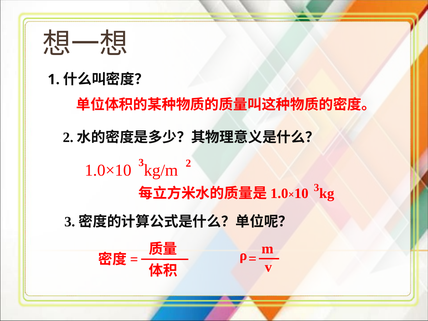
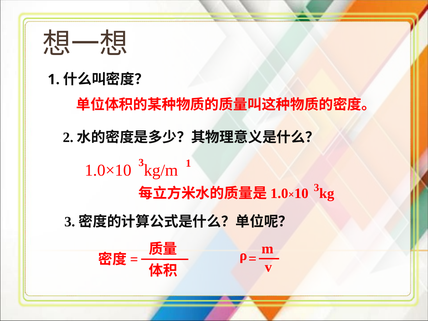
3 2: 2 -> 1
